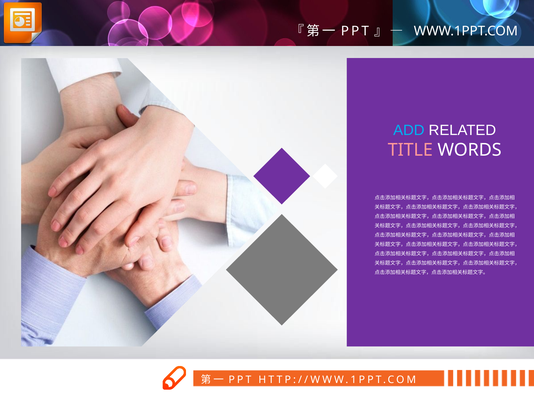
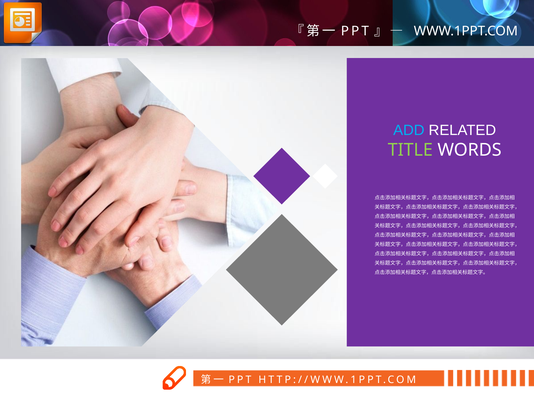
TITLE colour: pink -> light green
